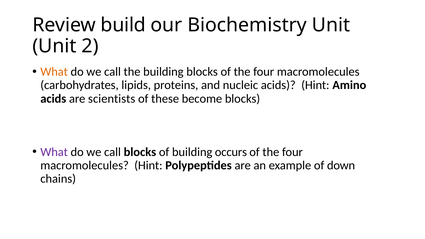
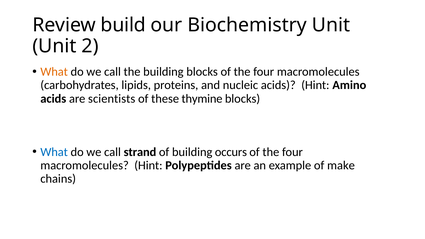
become: become -> thymine
What at (54, 152) colour: purple -> blue
call blocks: blocks -> strand
down: down -> make
